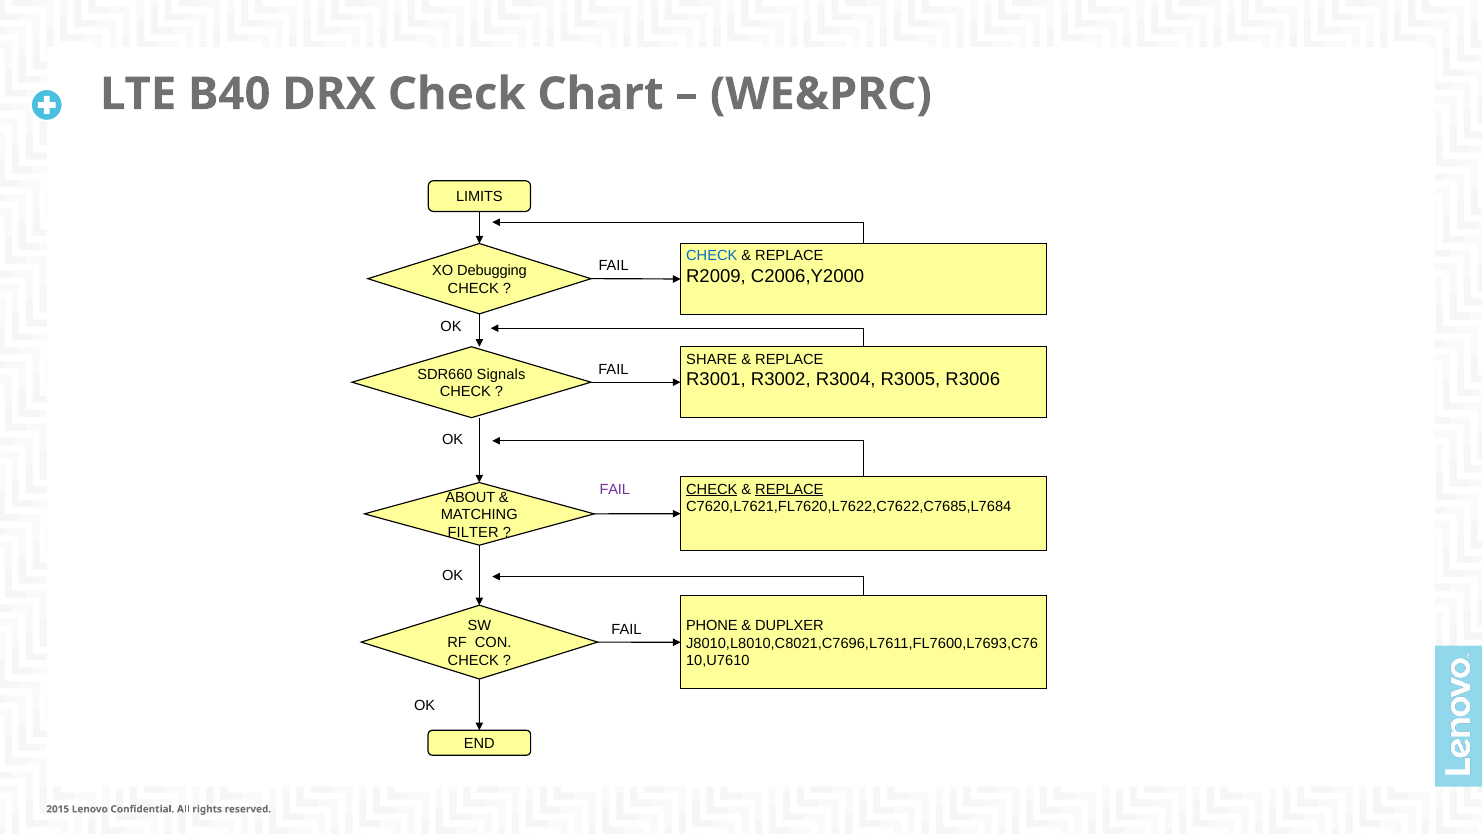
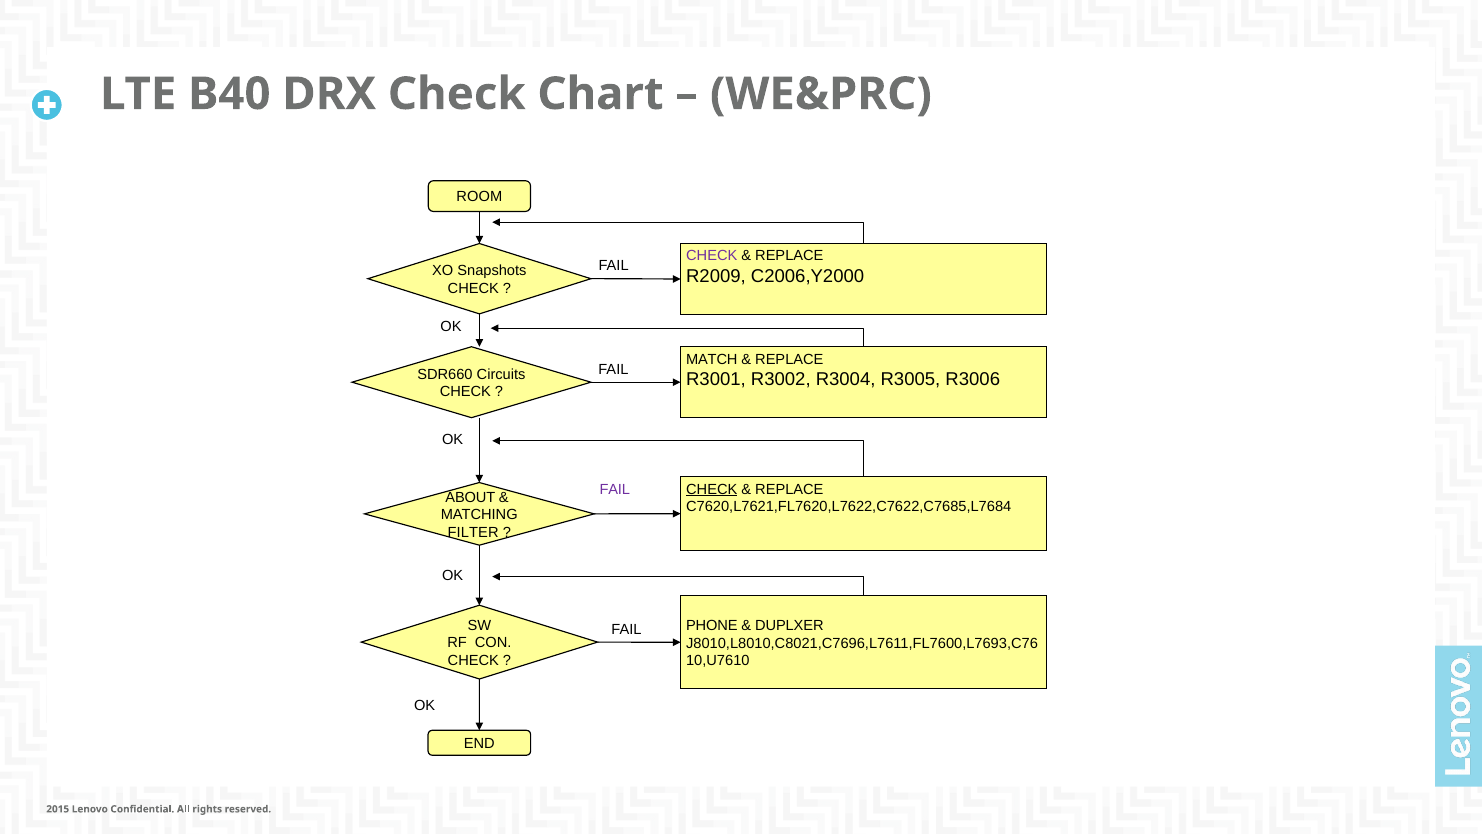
LIMITS: LIMITS -> ROOM
CHECK at (712, 256) colour: blue -> purple
Debugging: Debugging -> Snapshots
SHARE: SHARE -> MATCH
Signals: Signals -> Circuits
REPLACE at (789, 489) underline: present -> none
